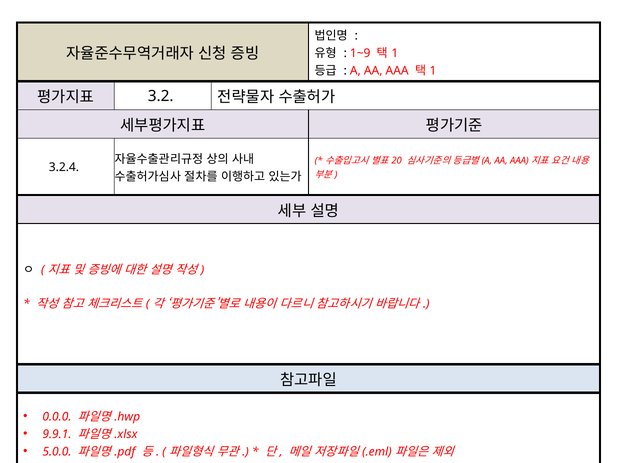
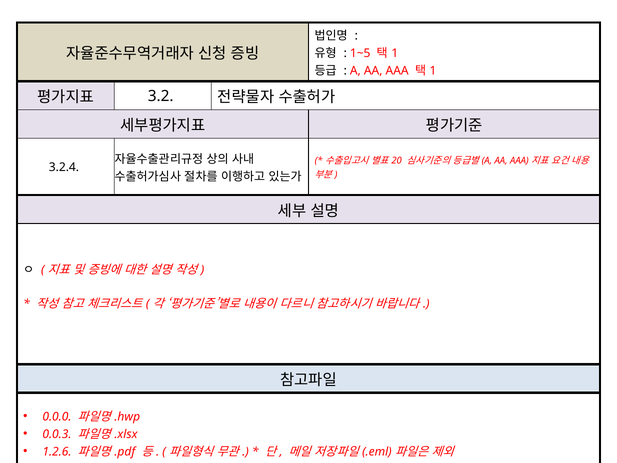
1~9: 1~9 -> 1~5
9.9.1: 9.9.1 -> 0.0.3
5.0.0: 5.0.0 -> 1.2.6
